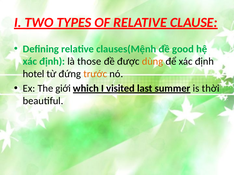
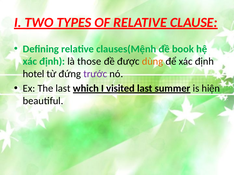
good: good -> book
trước colour: orange -> purple
The giới: giới -> last
thời: thời -> hiện
